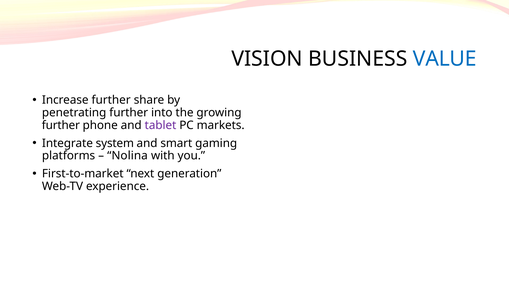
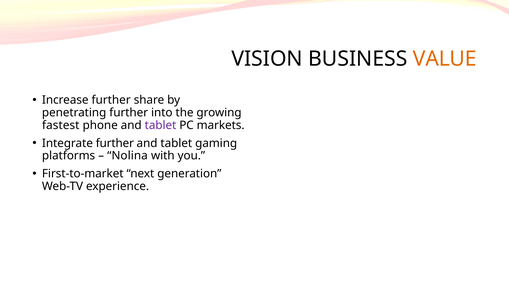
VALUE colour: blue -> orange
further at (61, 125): further -> fastest
Integrate system: system -> further
smart at (176, 143): smart -> tablet
